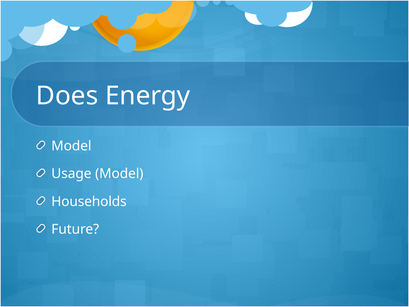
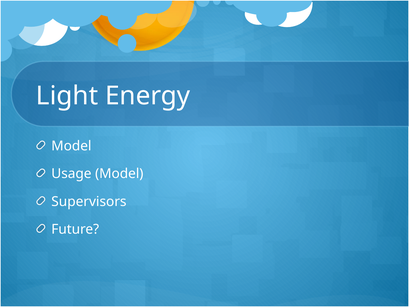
Does: Does -> Light
Households: Households -> Supervisors
